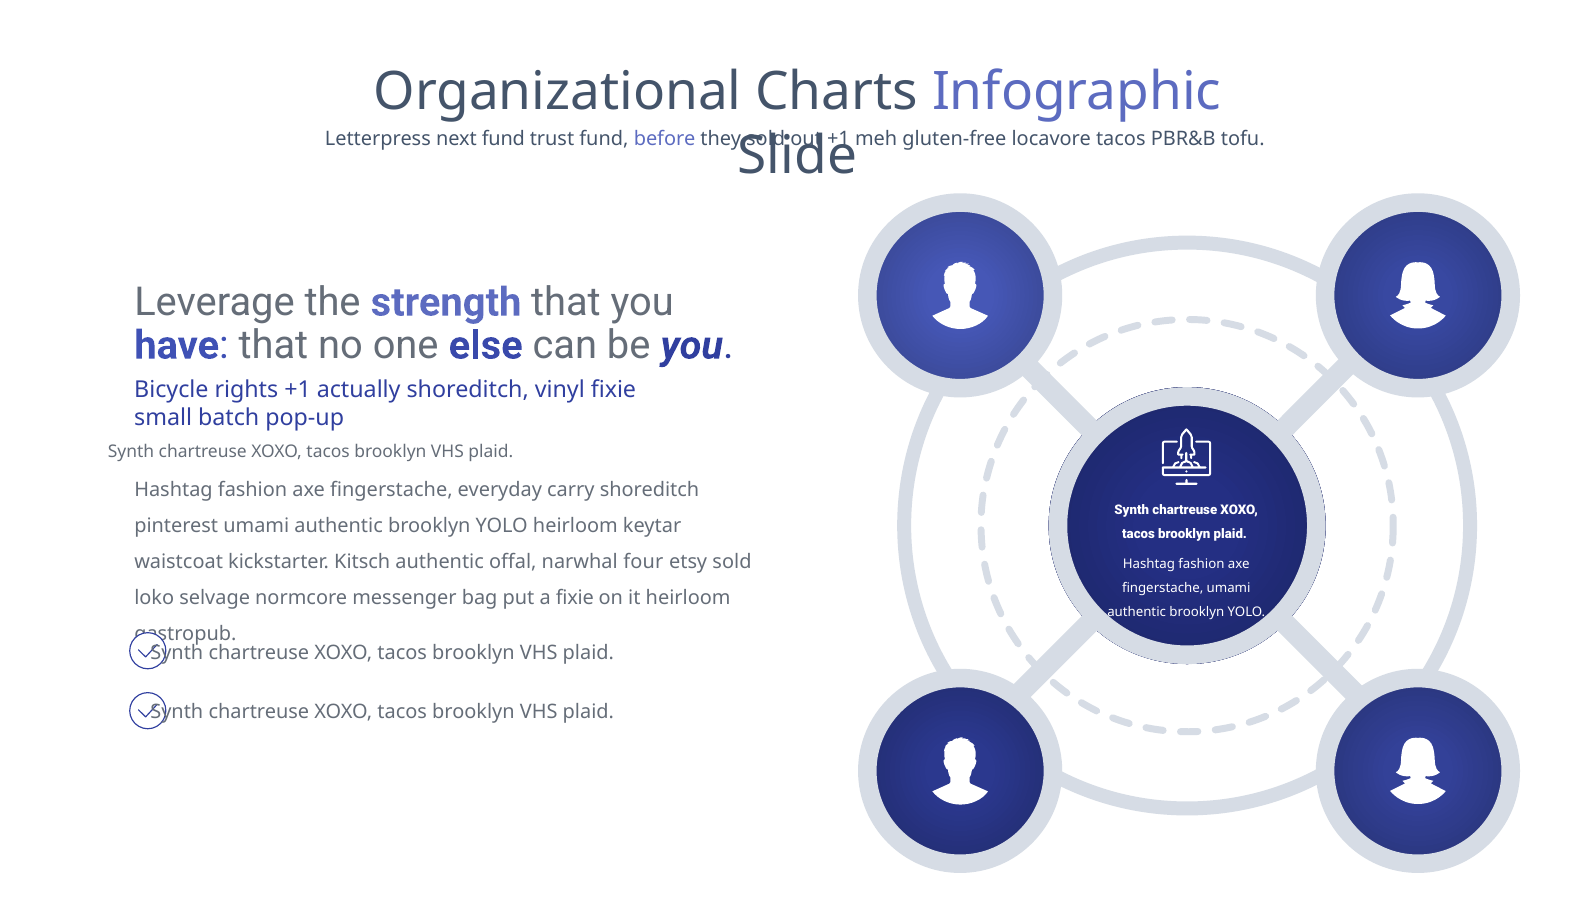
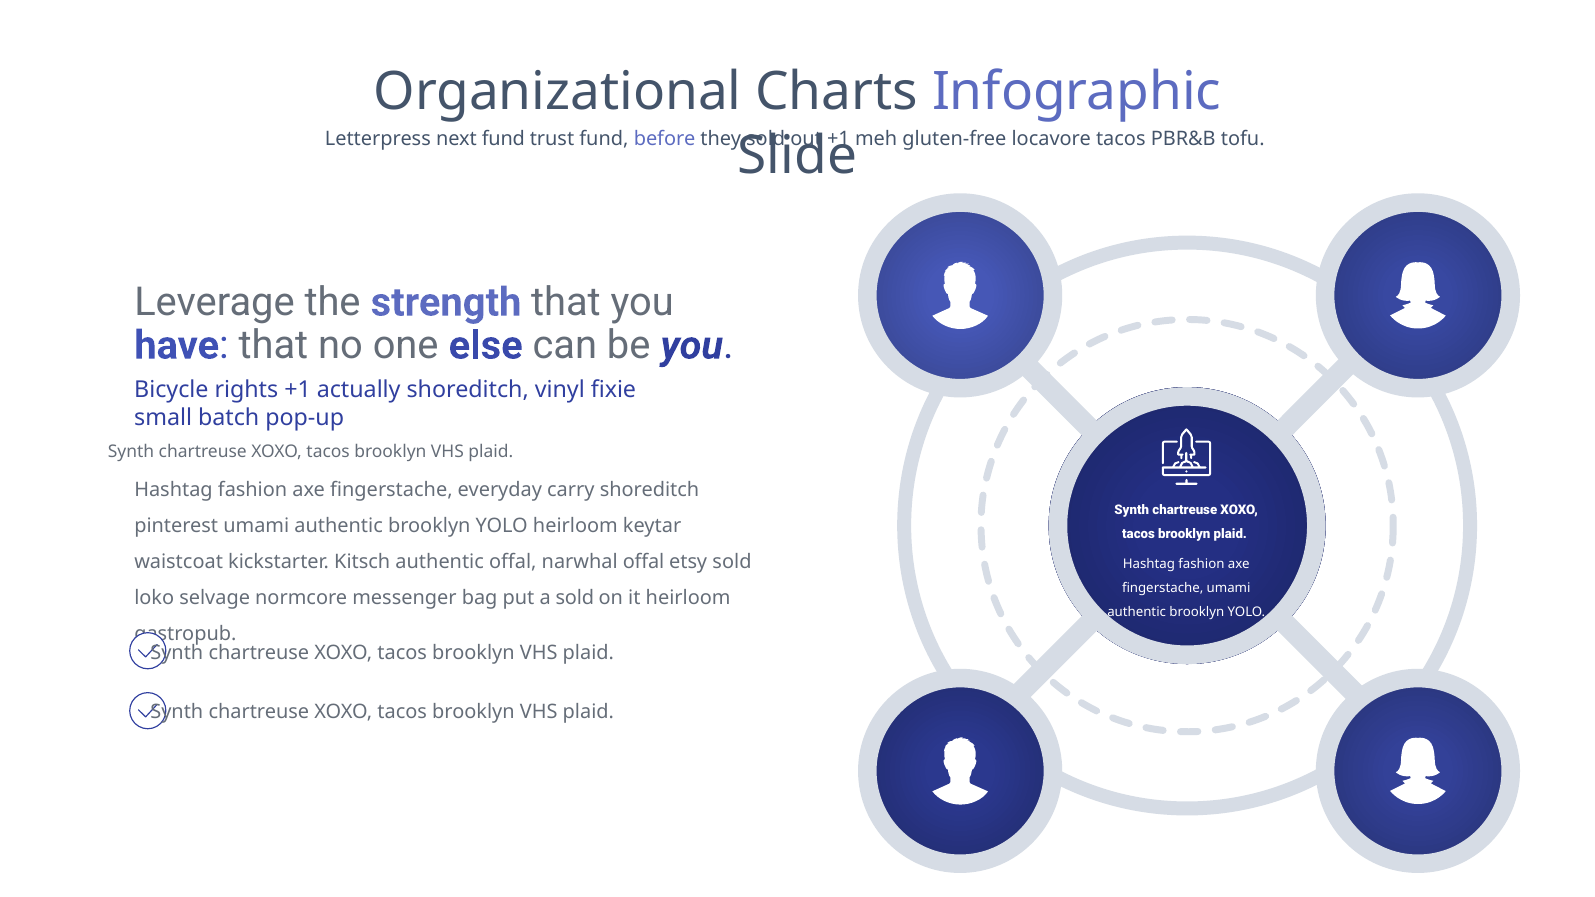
narwhal four: four -> offal
a fixie: fixie -> sold
